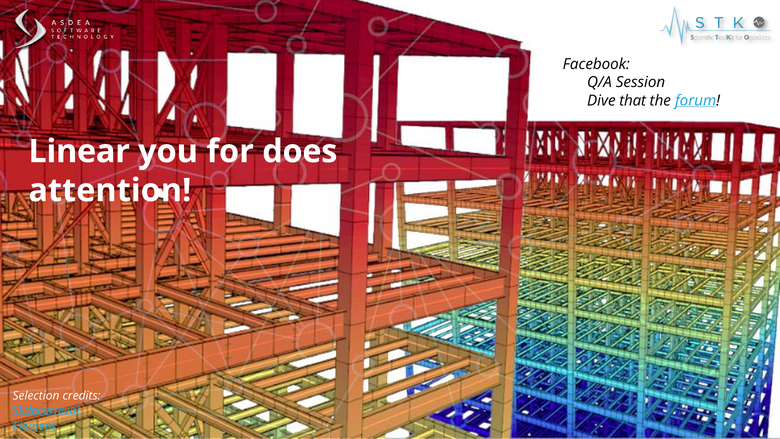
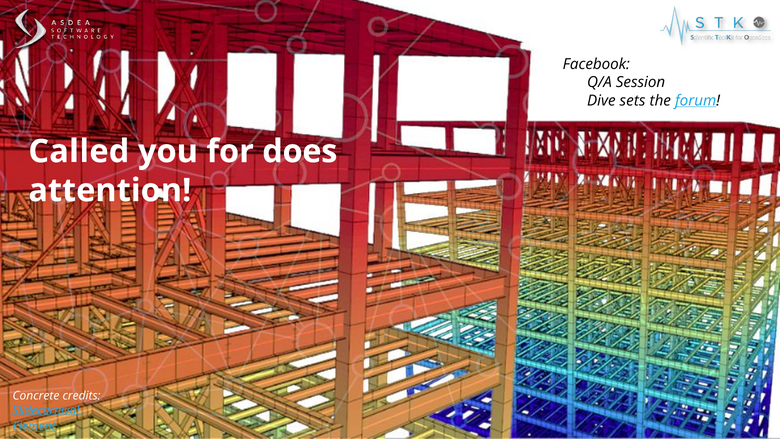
that: that -> sets
Linear: Linear -> Called
Selection: Selection -> Concrete
